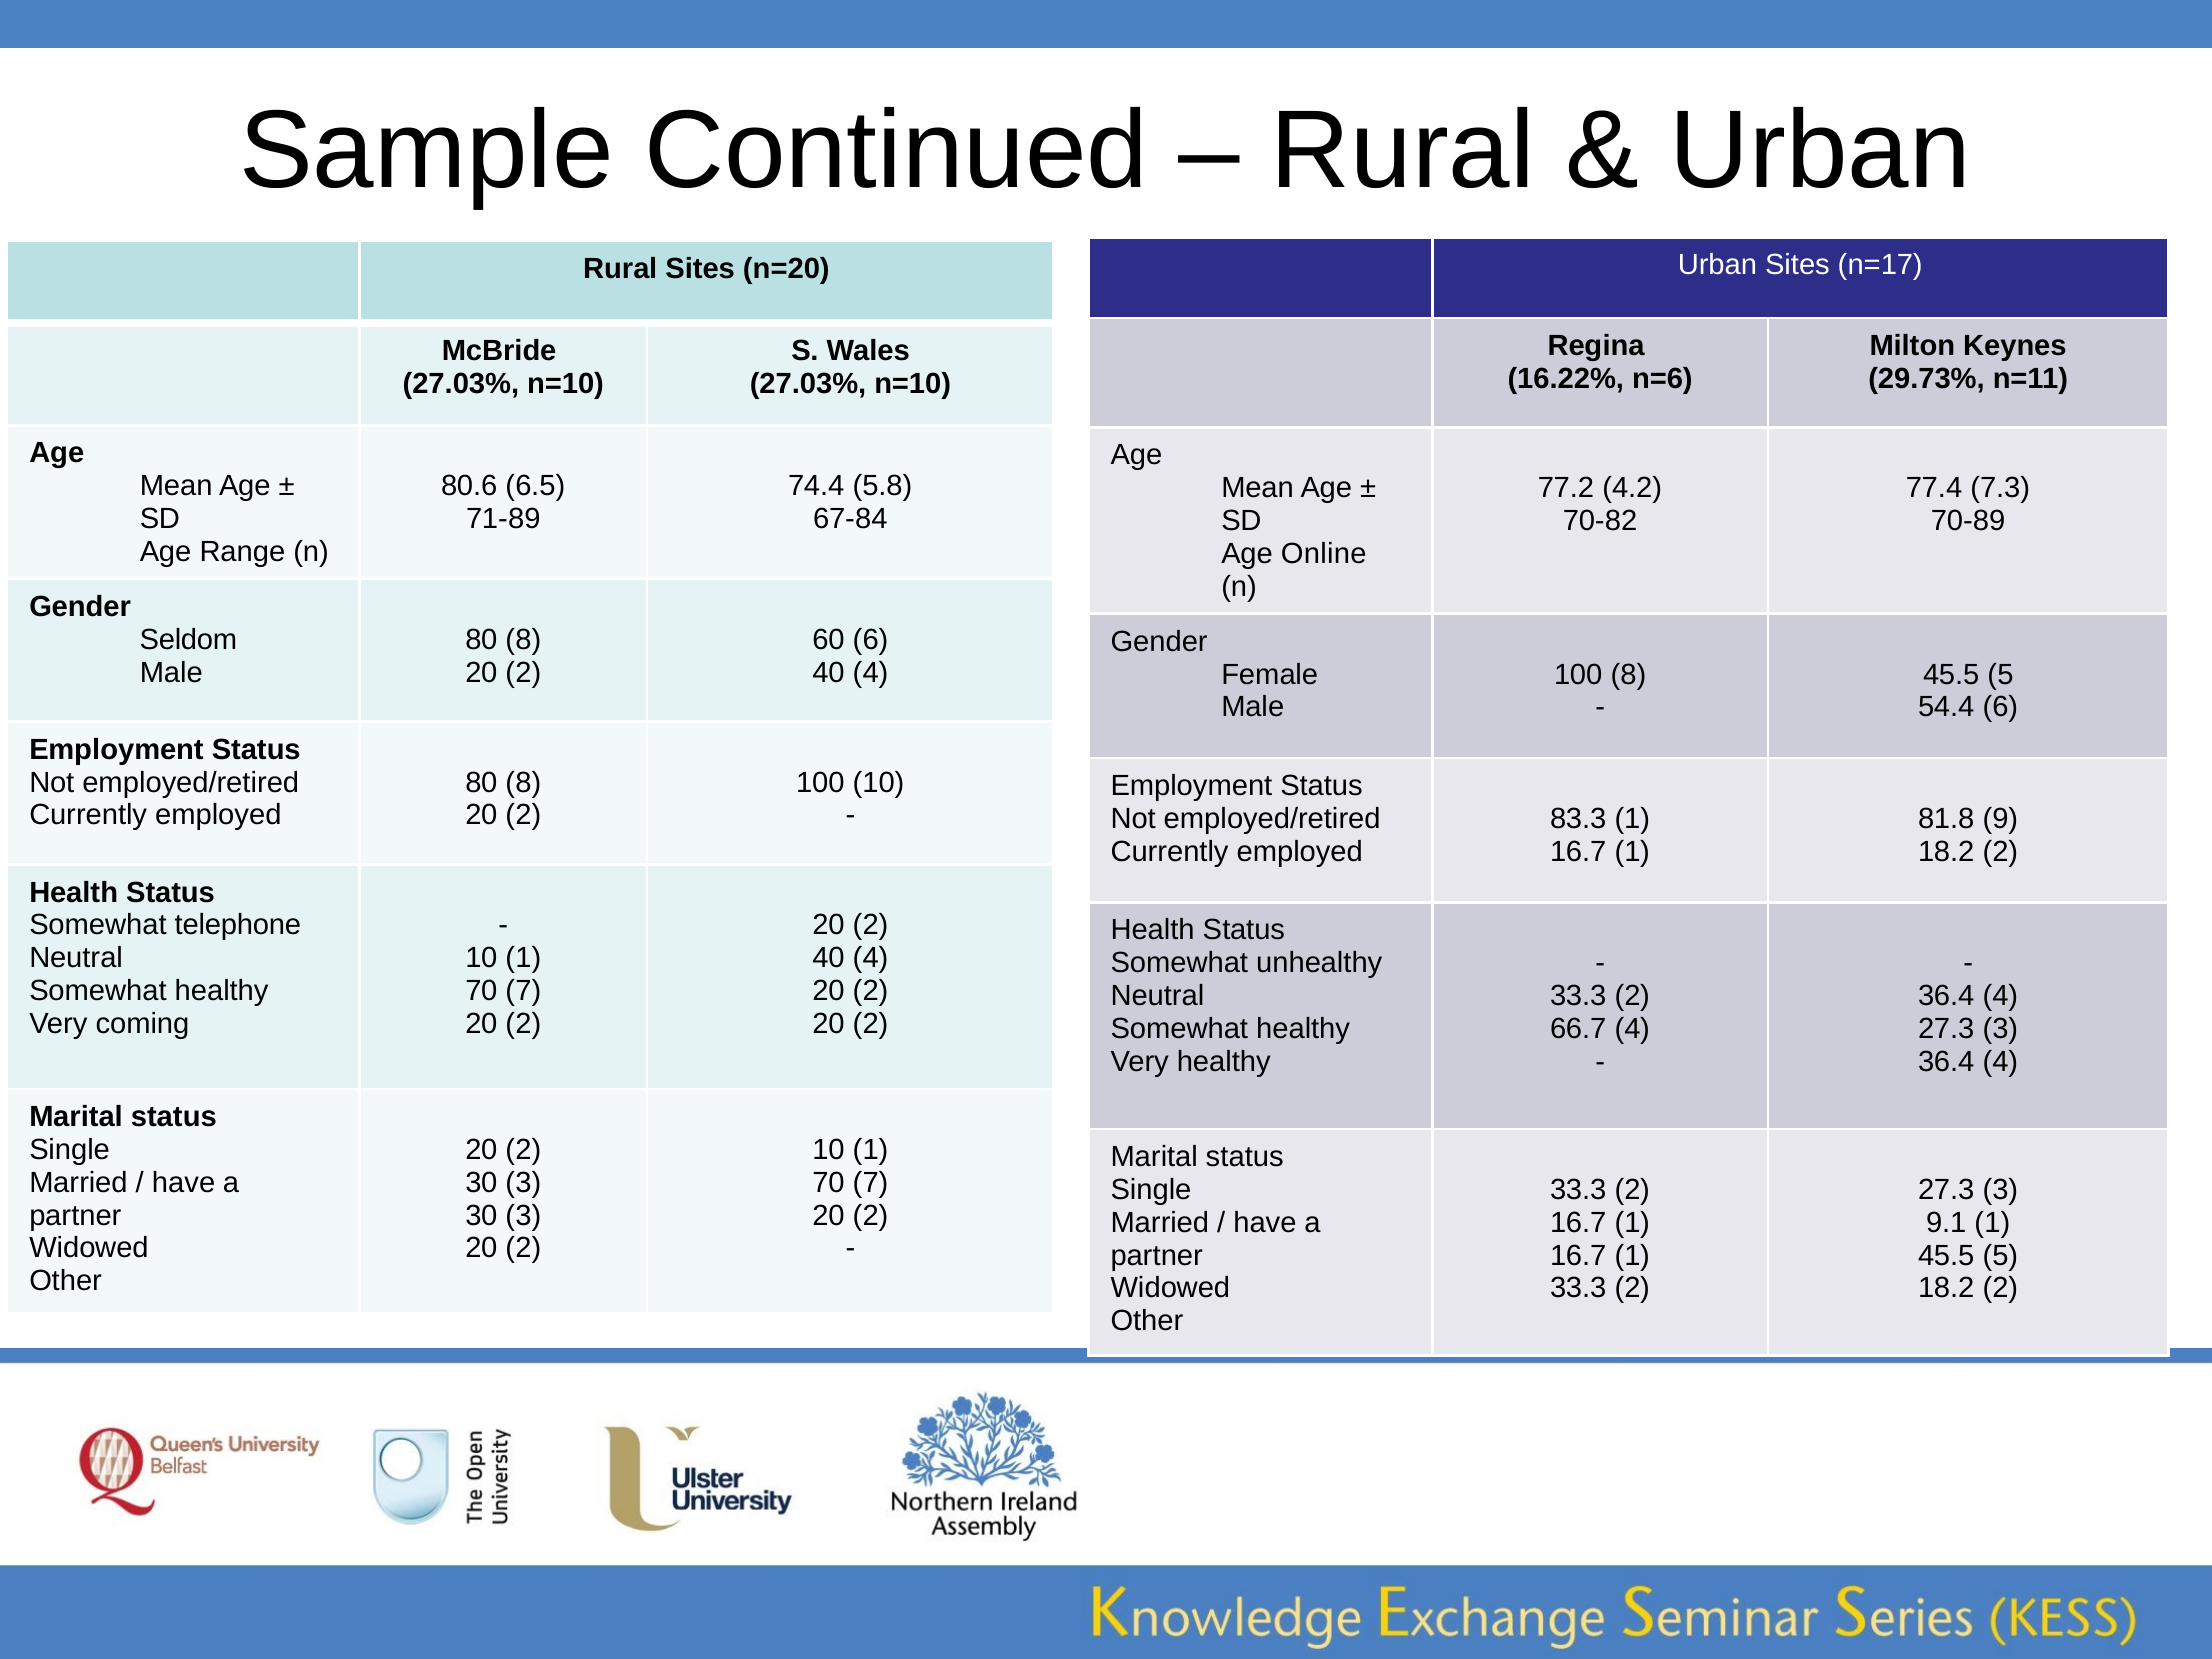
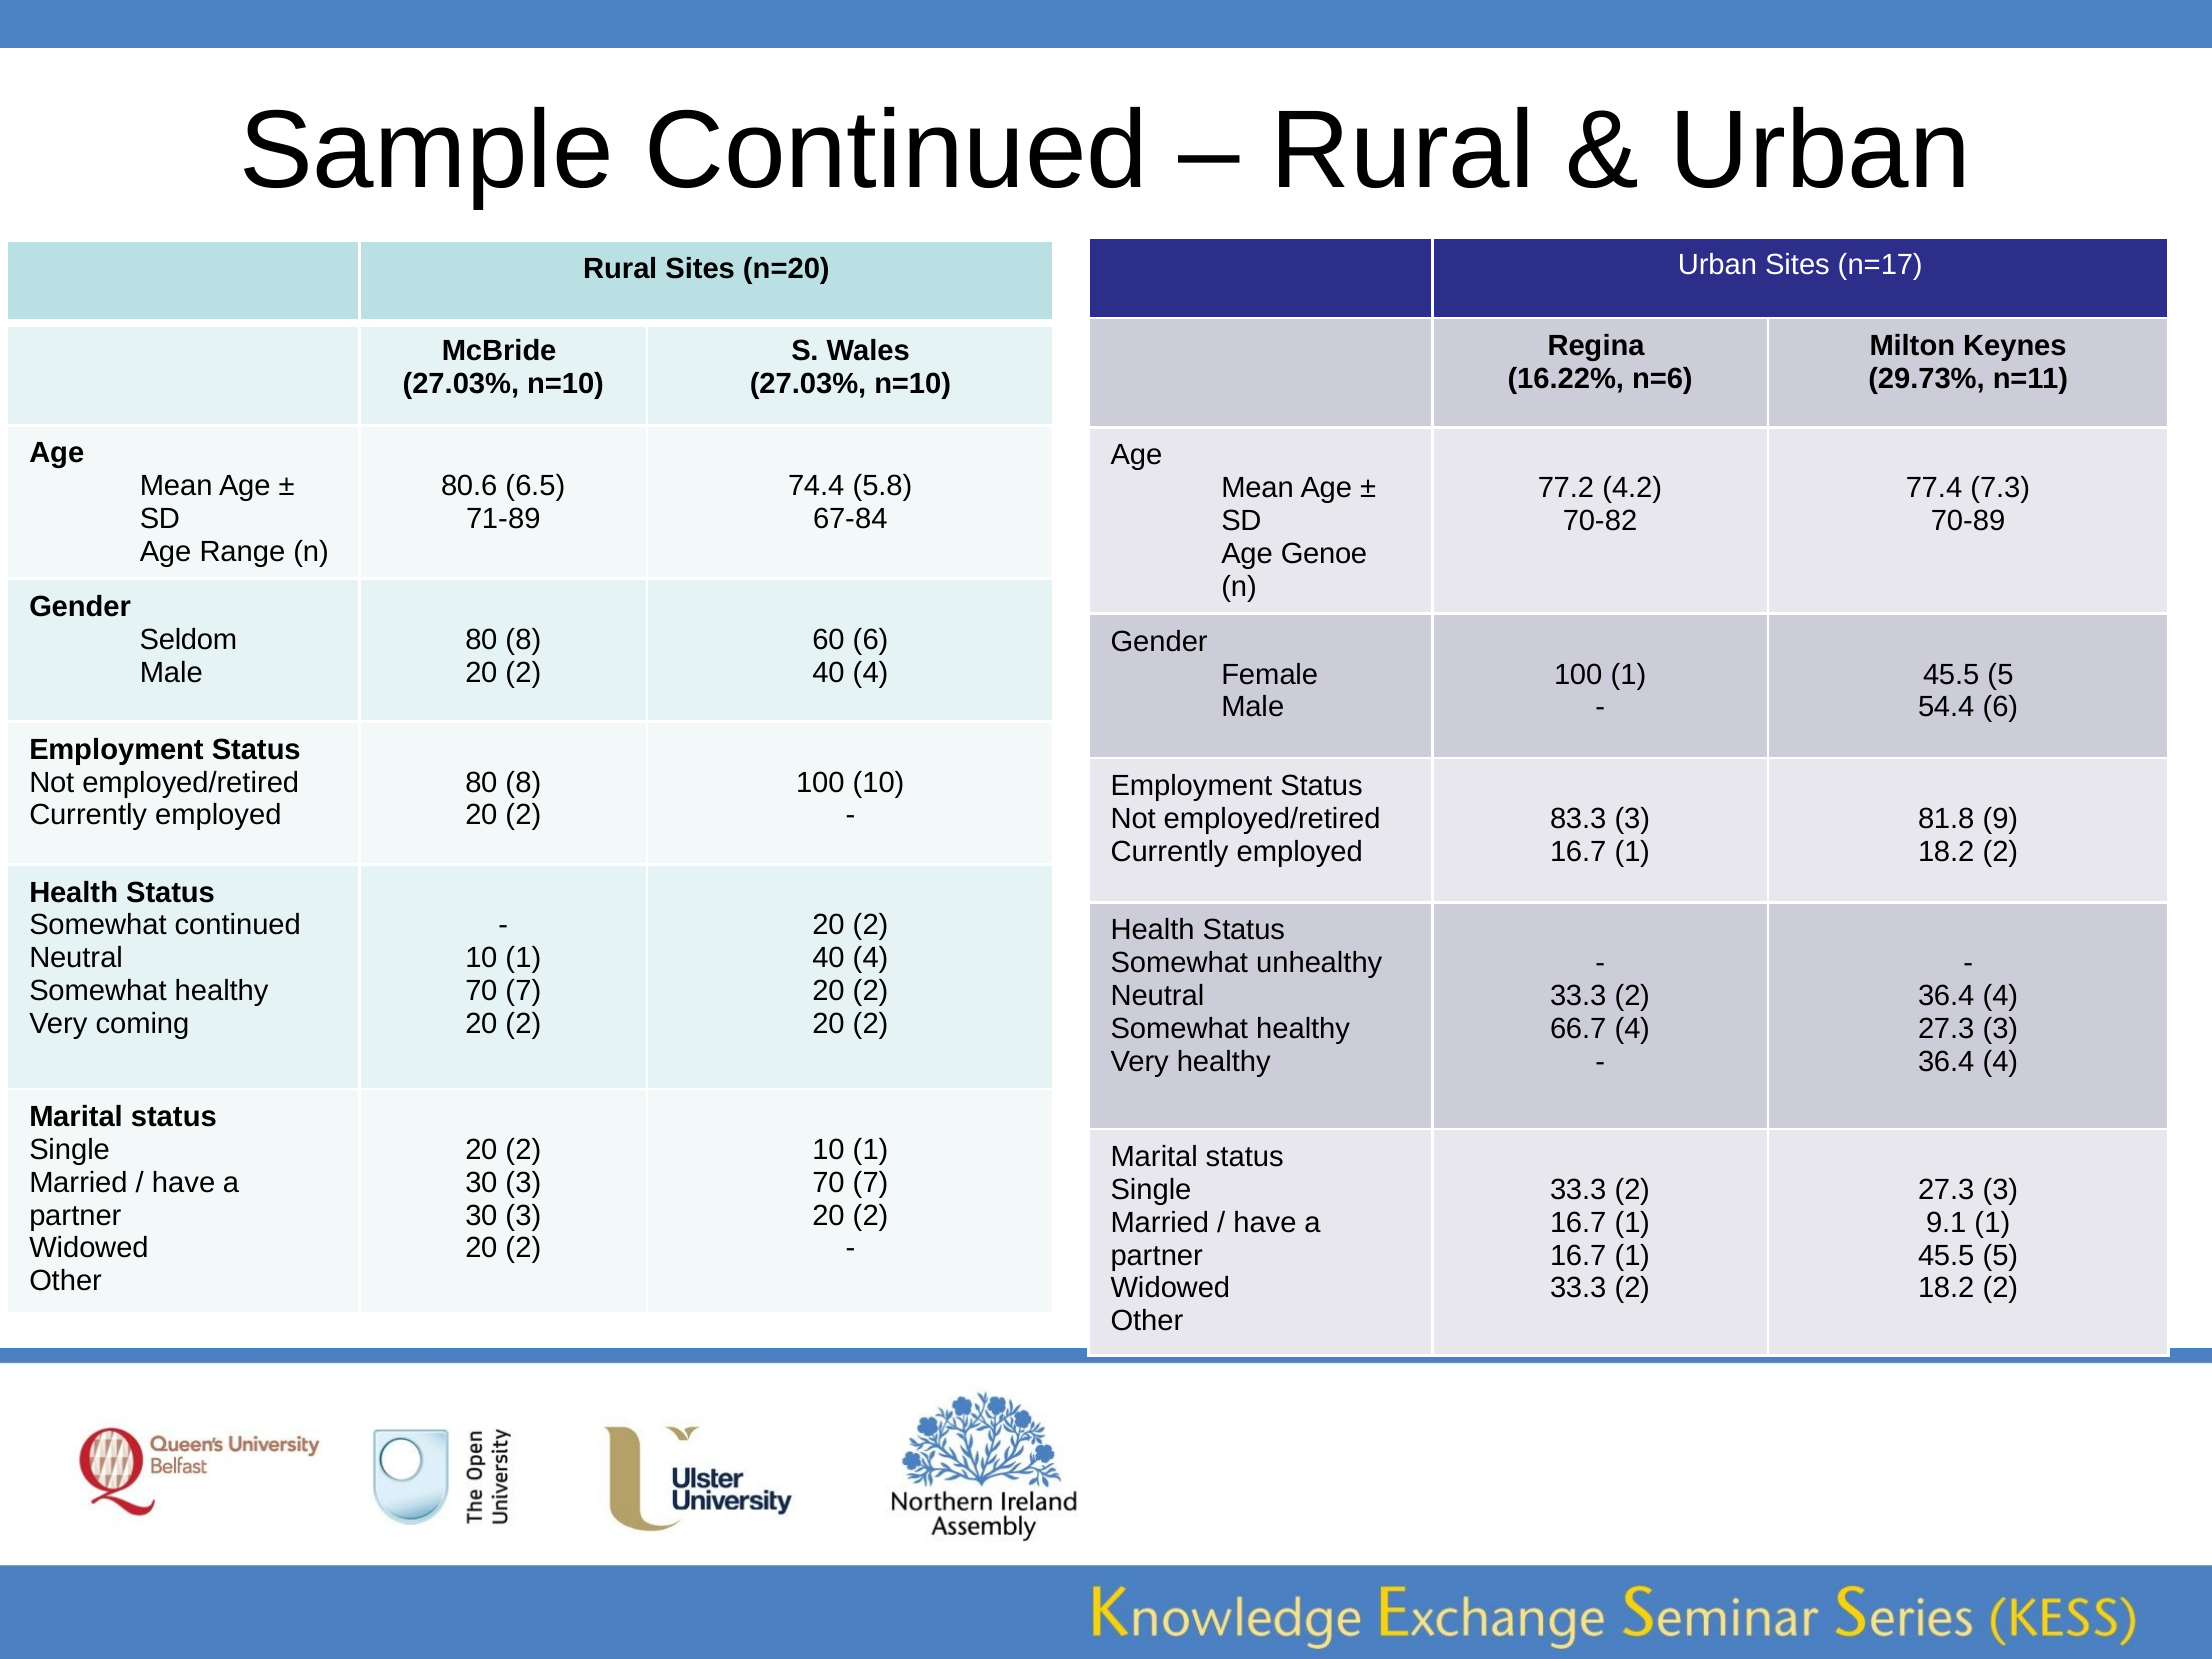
Online: Online -> Genoe
100 8: 8 -> 1
83.3 1: 1 -> 3
Somewhat telephone: telephone -> continued
